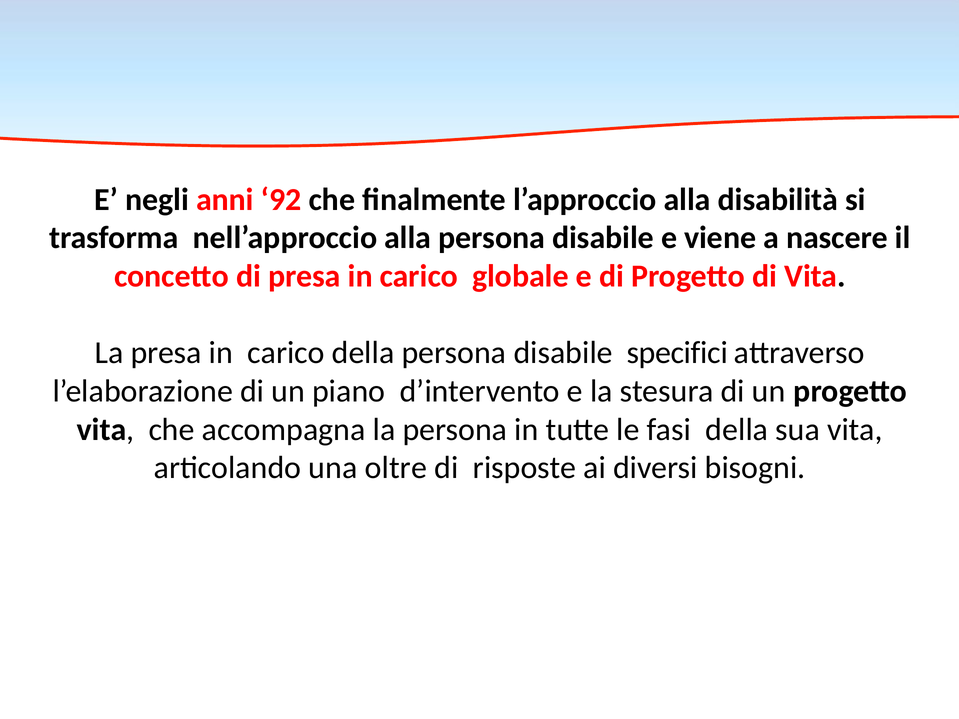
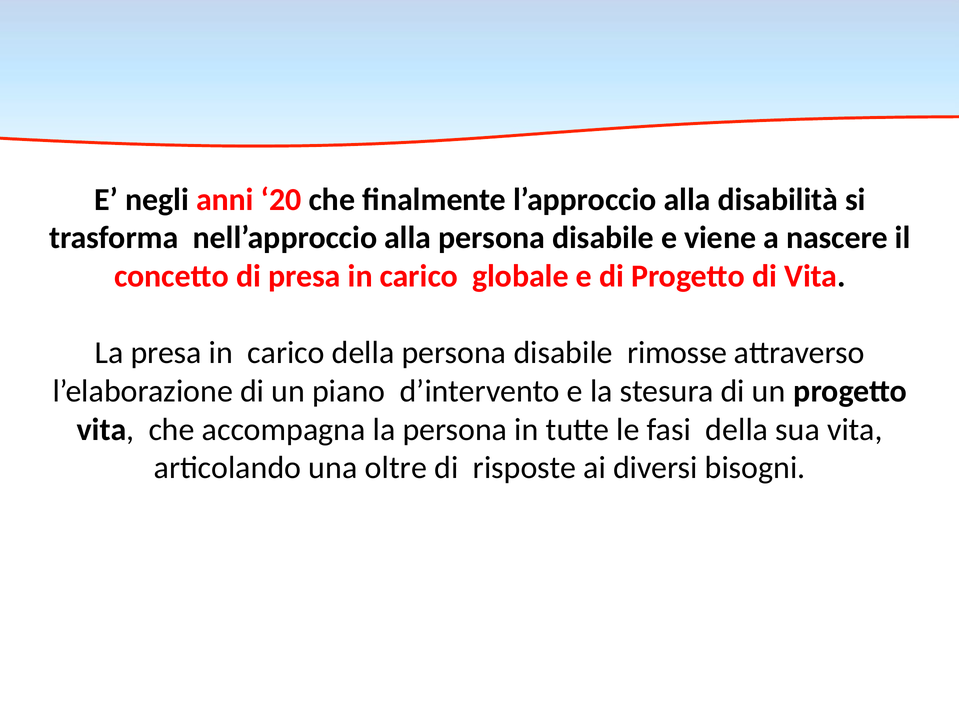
92: 92 -> 20
specifici: specifici -> rimosse
